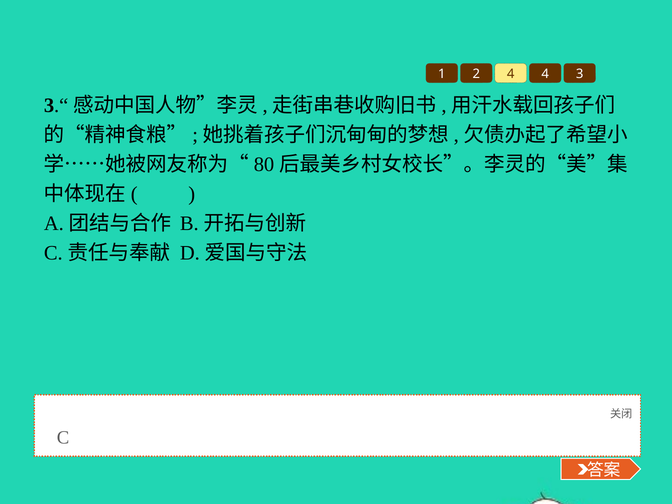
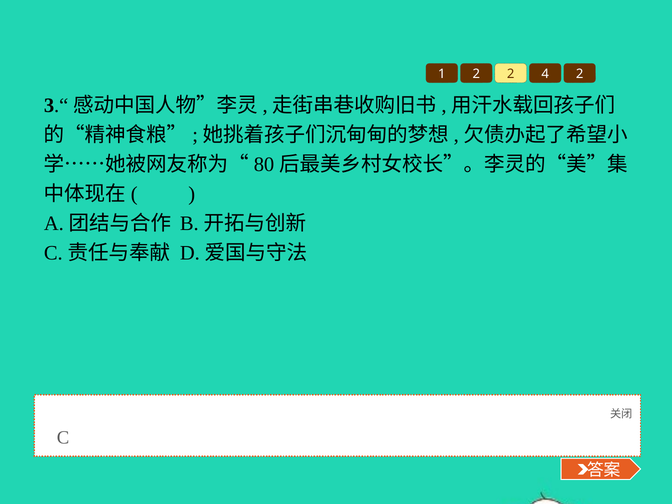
2 4: 4 -> 2
4 3: 3 -> 2
